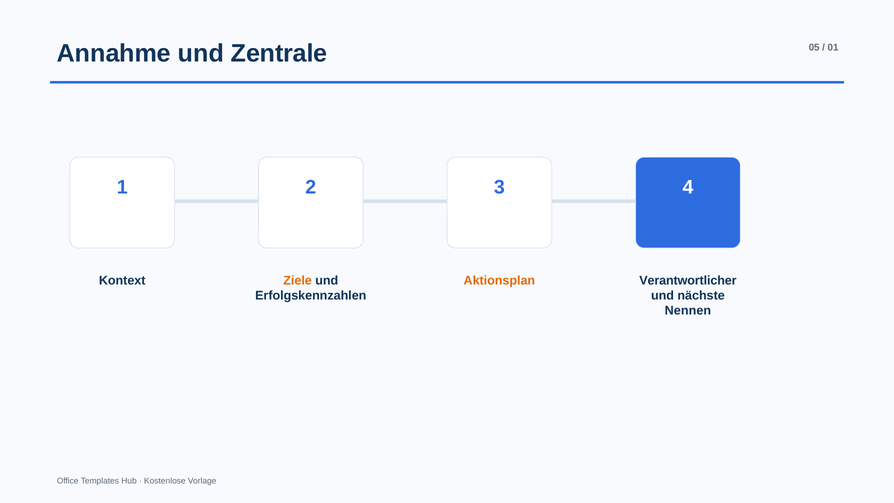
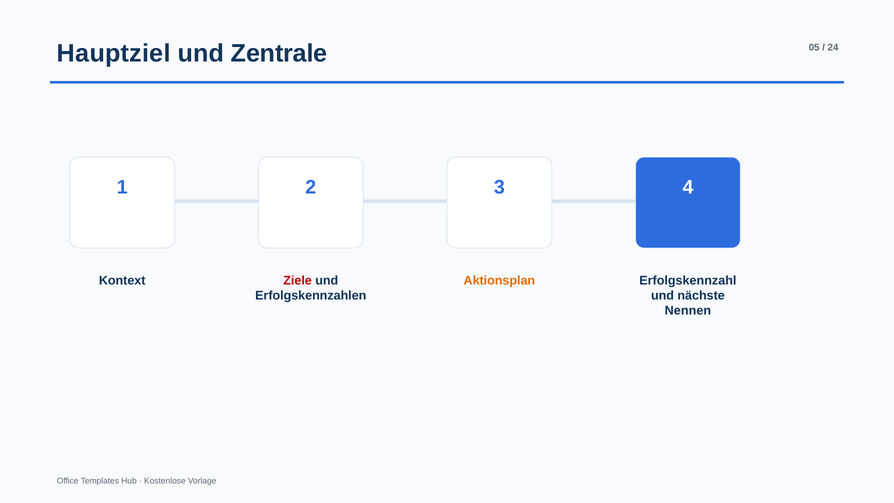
Annahme: Annahme -> Hauptziel
01: 01 -> 24
Ziele colour: orange -> red
Verantwortlicher: Verantwortlicher -> Erfolgskennzahl
